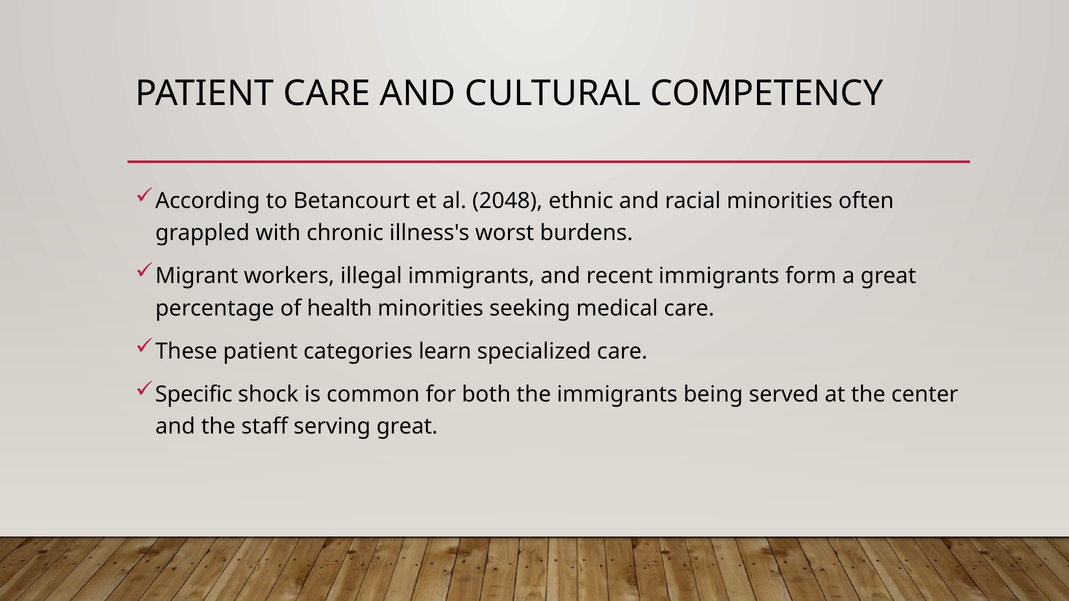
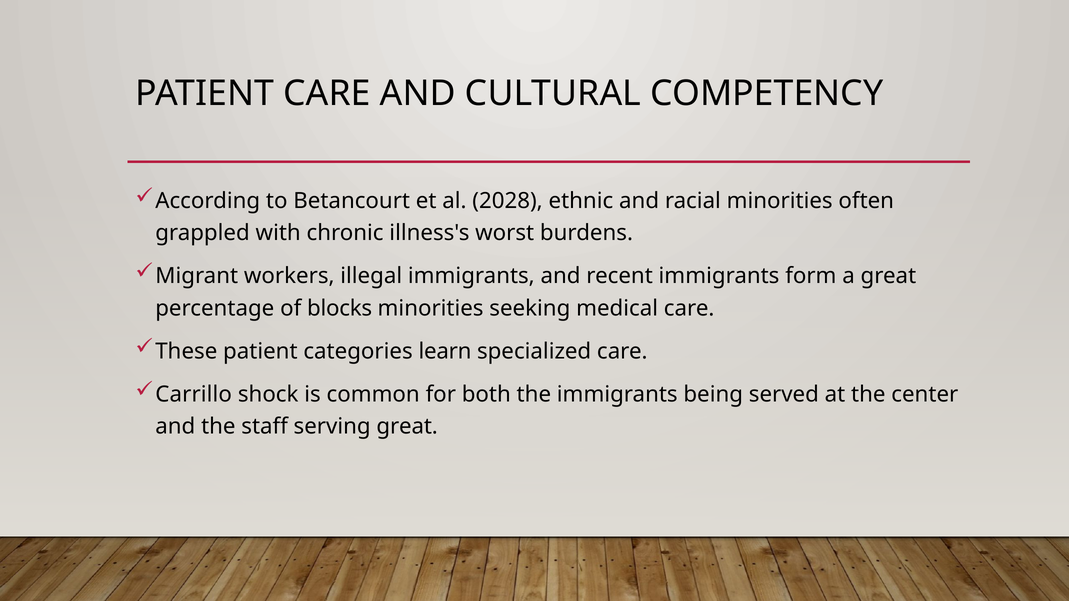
2048: 2048 -> 2028
health: health -> blocks
Specific: Specific -> Carrillo
